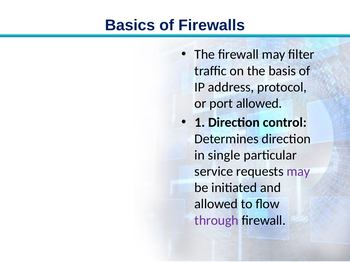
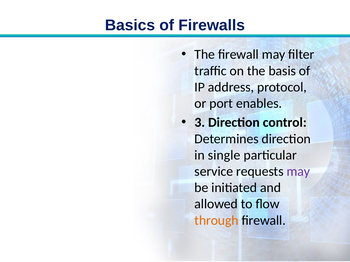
port allowed: allowed -> enables
1: 1 -> 3
through colour: purple -> orange
